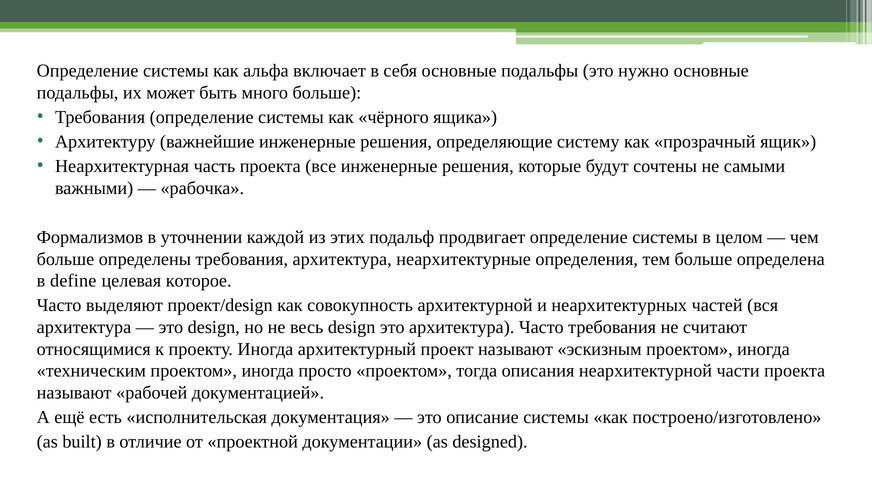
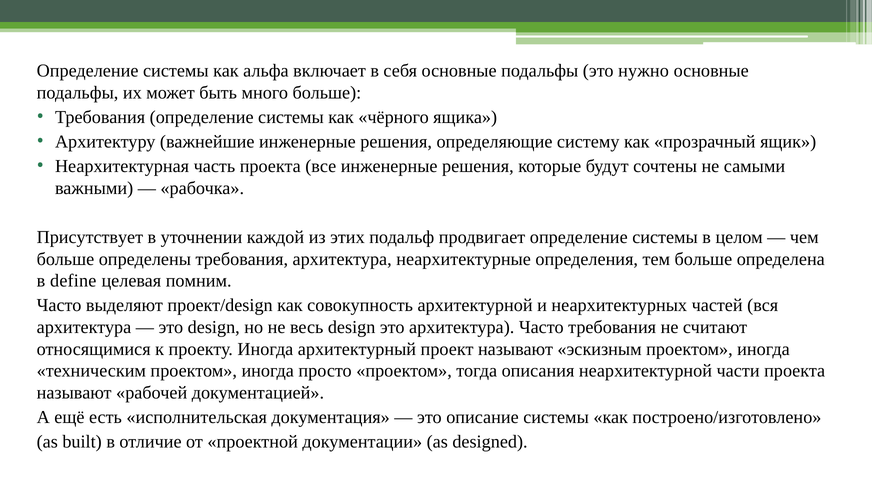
Формализмов: Формализмов -> Присутствует
которое: которое -> помним
